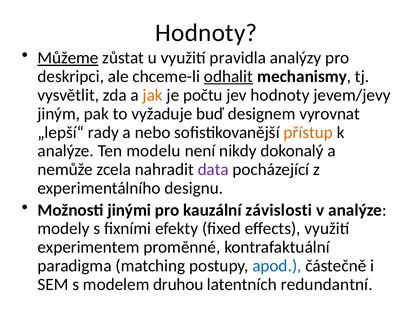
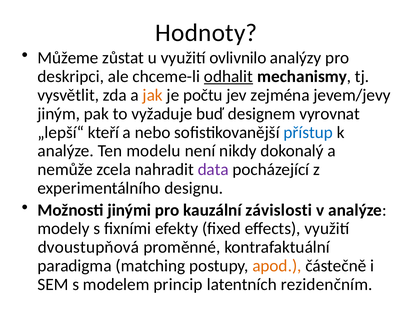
Můžeme underline: present -> none
pravidla: pravidla -> ovlivnilo
jev hodnoty: hodnoty -> zejména
rady: rady -> kteří
přístup colour: orange -> blue
experimentem: experimentem -> dvoustupňová
apod colour: blue -> orange
druhou: druhou -> princip
redundantní: redundantní -> rezidenčním
